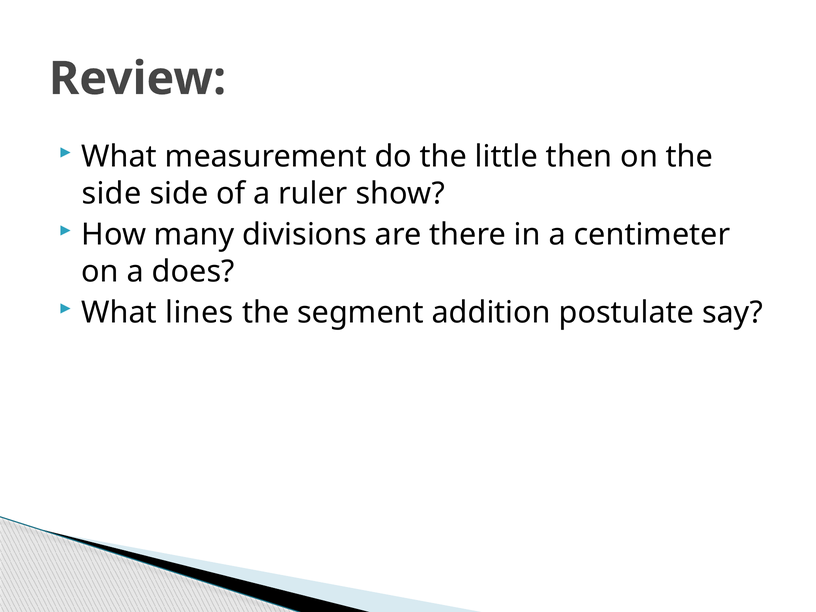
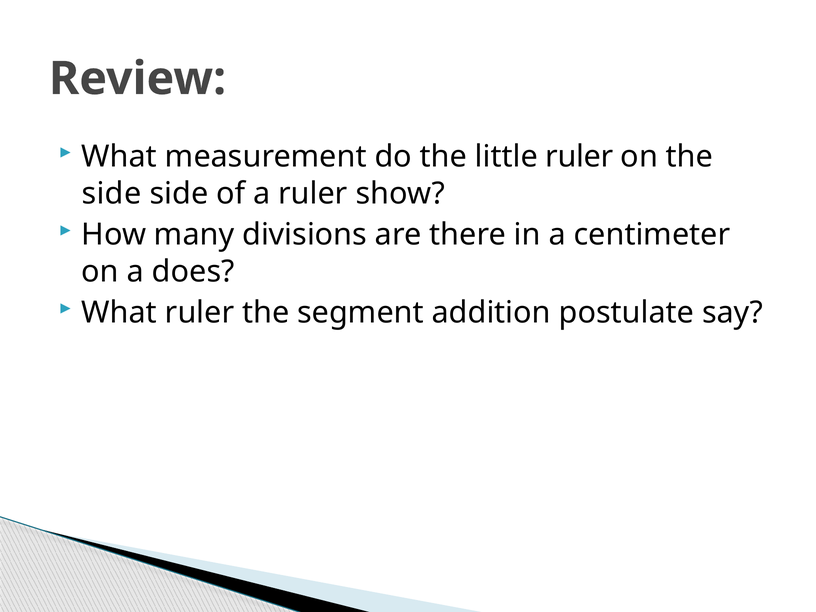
little then: then -> ruler
What lines: lines -> ruler
